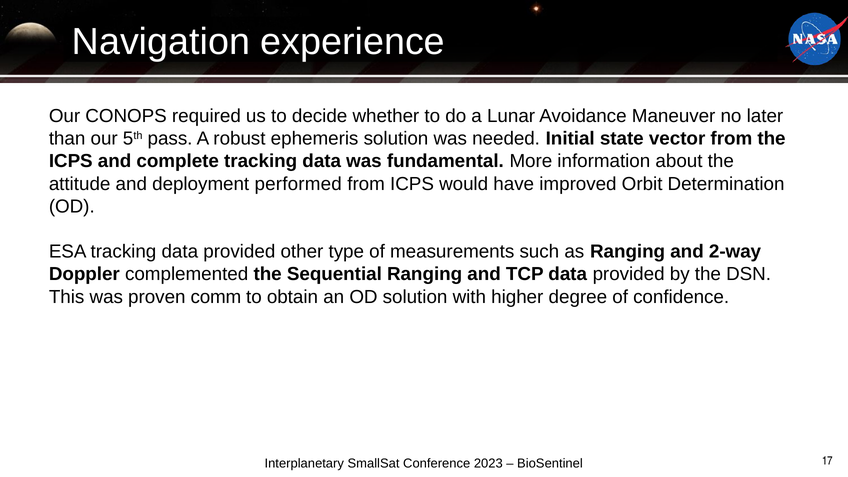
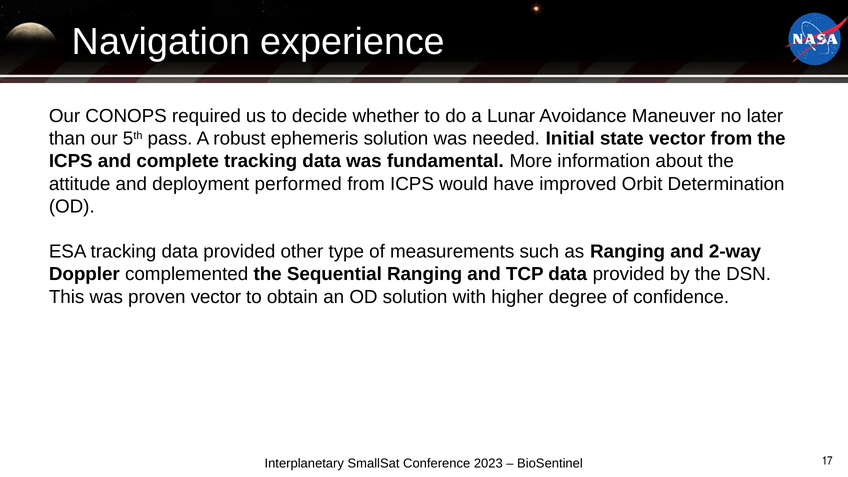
proven comm: comm -> vector
